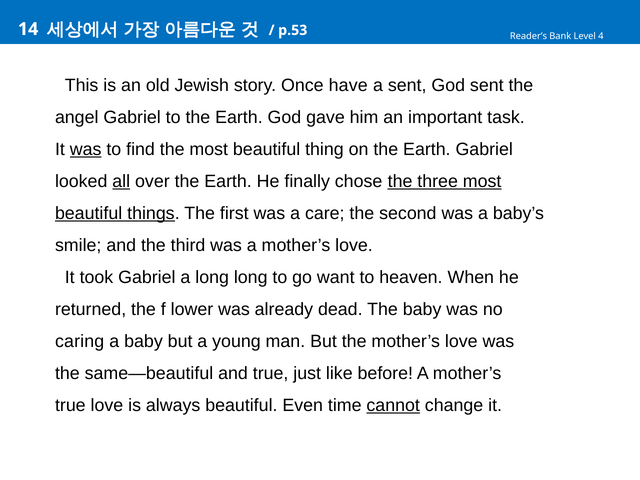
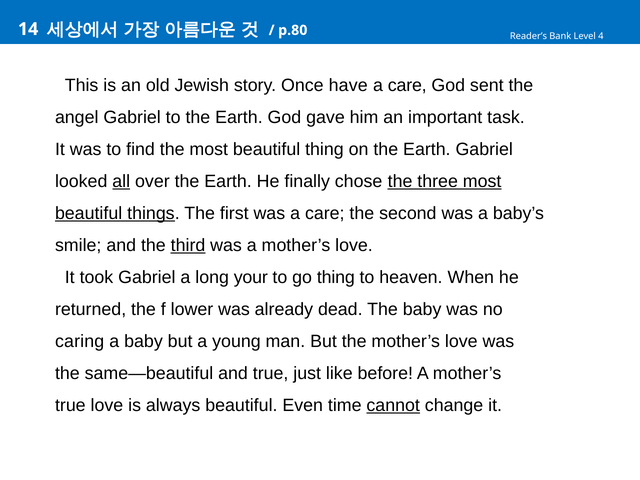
p.53: p.53 -> p.80
sent at (407, 85): sent -> care
was at (86, 149) underline: present -> none
third underline: none -> present
long long: long -> your
go want: want -> thing
